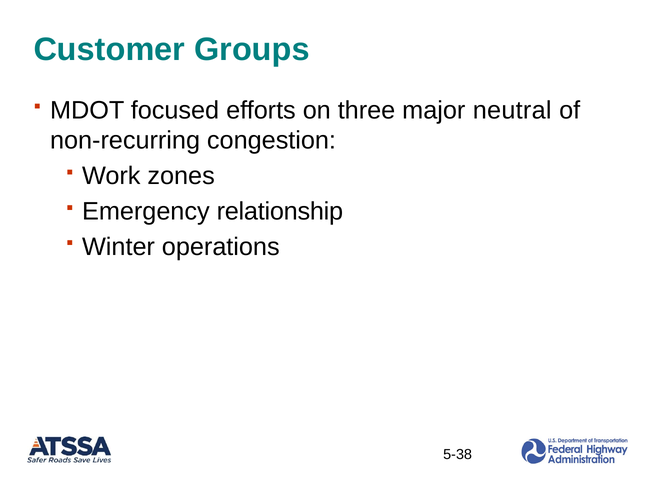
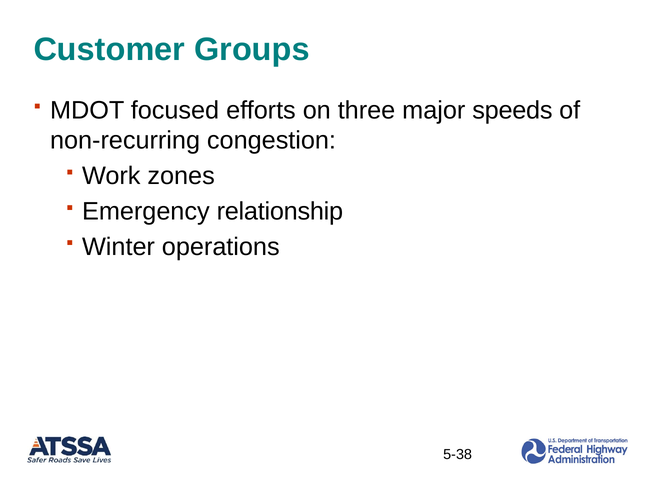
neutral: neutral -> speeds
